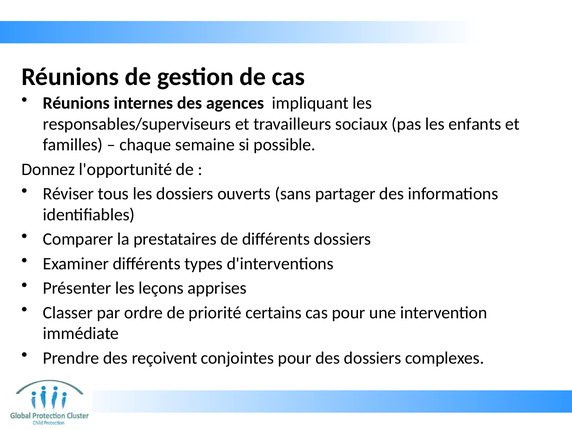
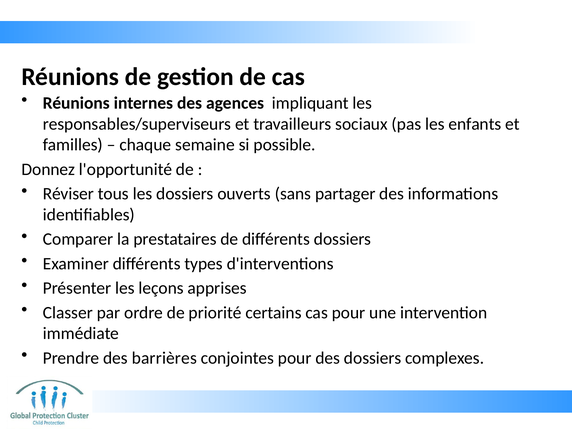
reçoivent: reçoivent -> barrières
